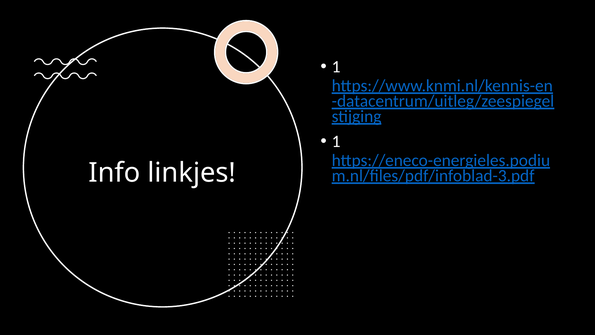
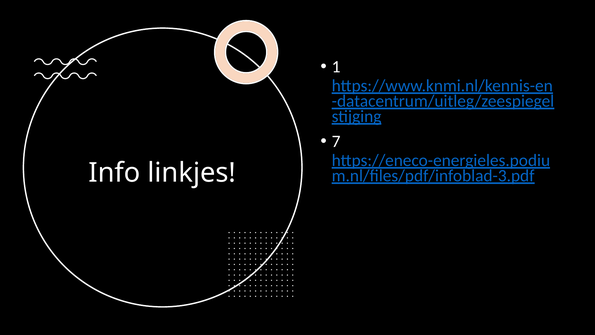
1 at (336, 141): 1 -> 7
